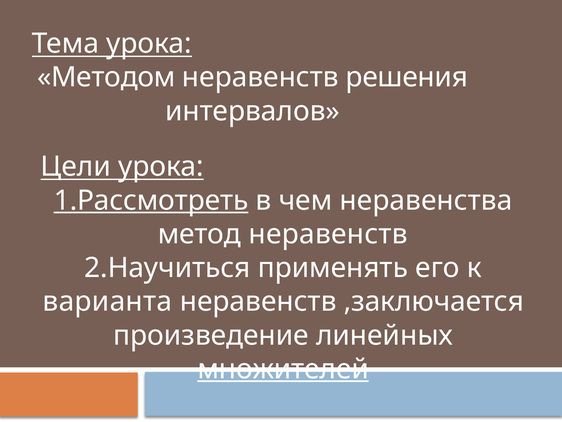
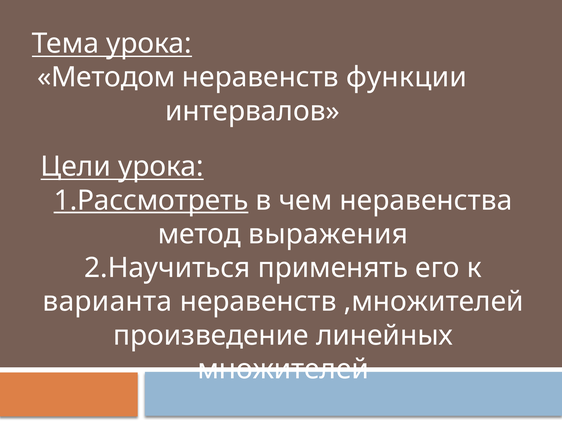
решения: решения -> функции
метод неравенств: неравенств -> выражения
,заключается: ,заключается -> ,множителей
множителей underline: present -> none
